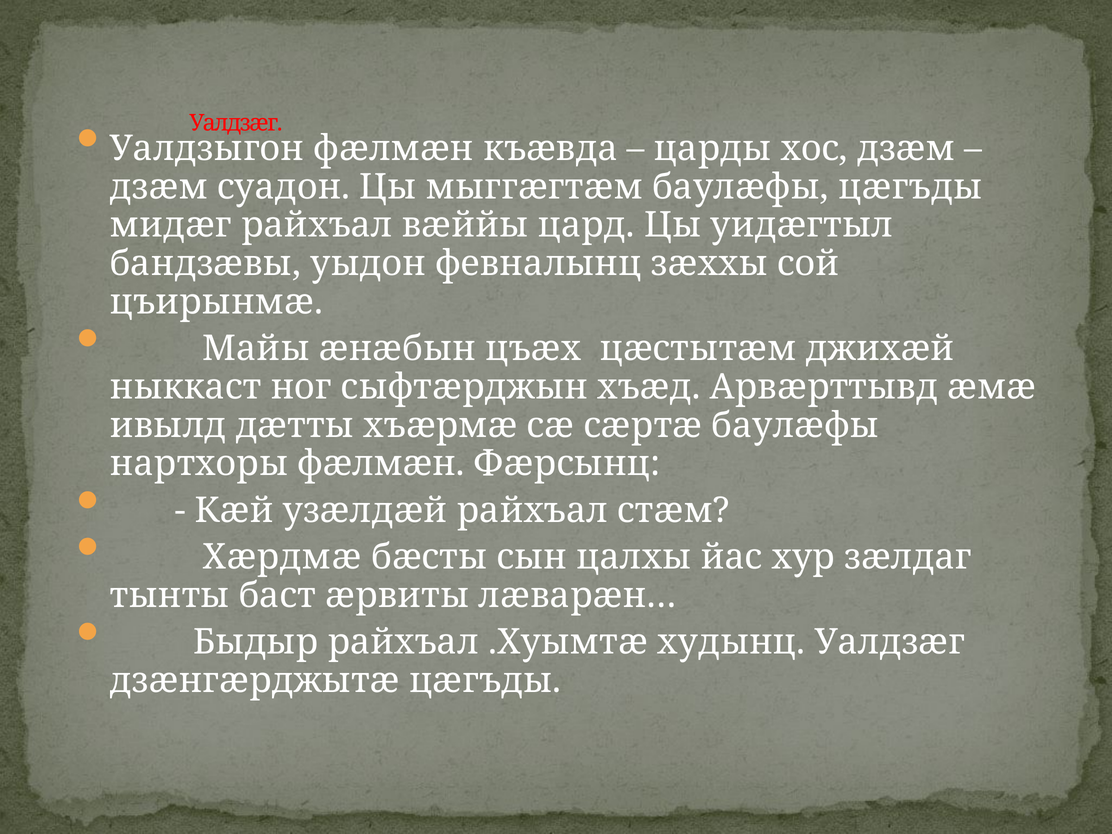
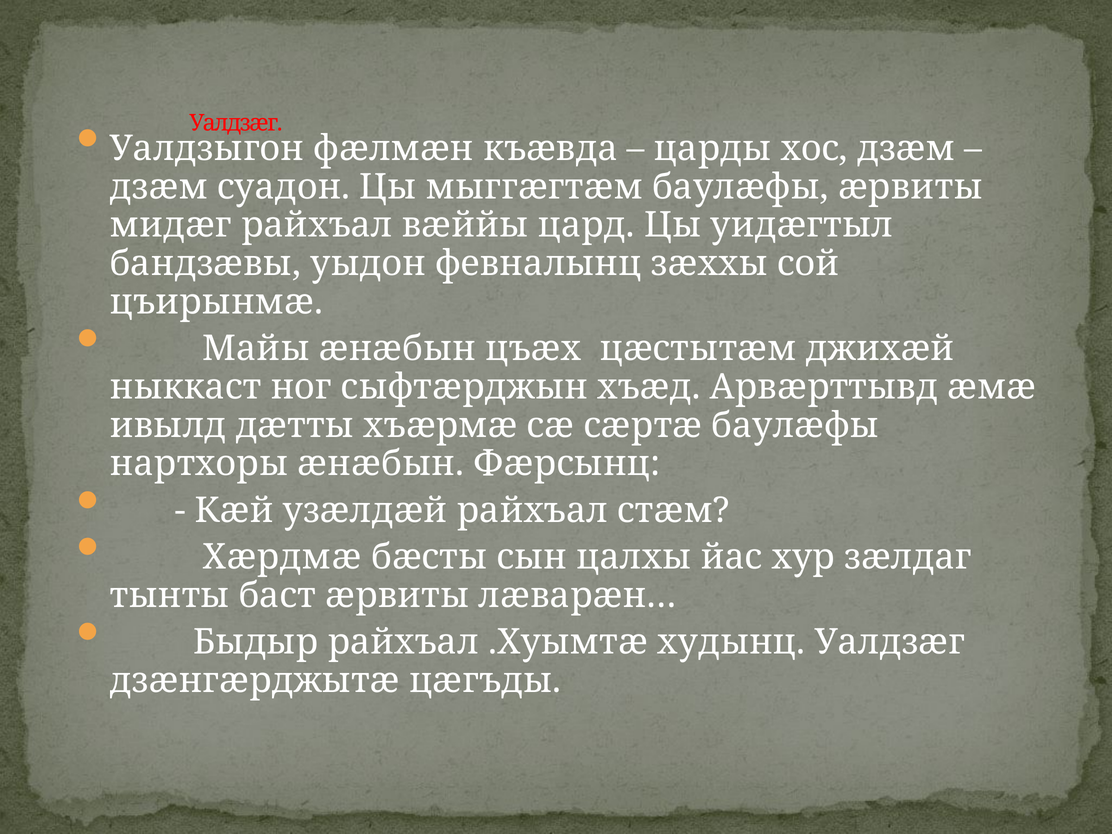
баулæфы цæгъды: цæгъды -> æрвиты
нартхоры фæлмæн: фæлмæн -> æнæбын
